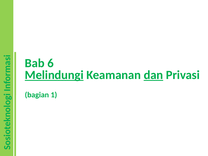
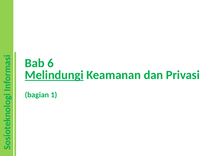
dan underline: present -> none
